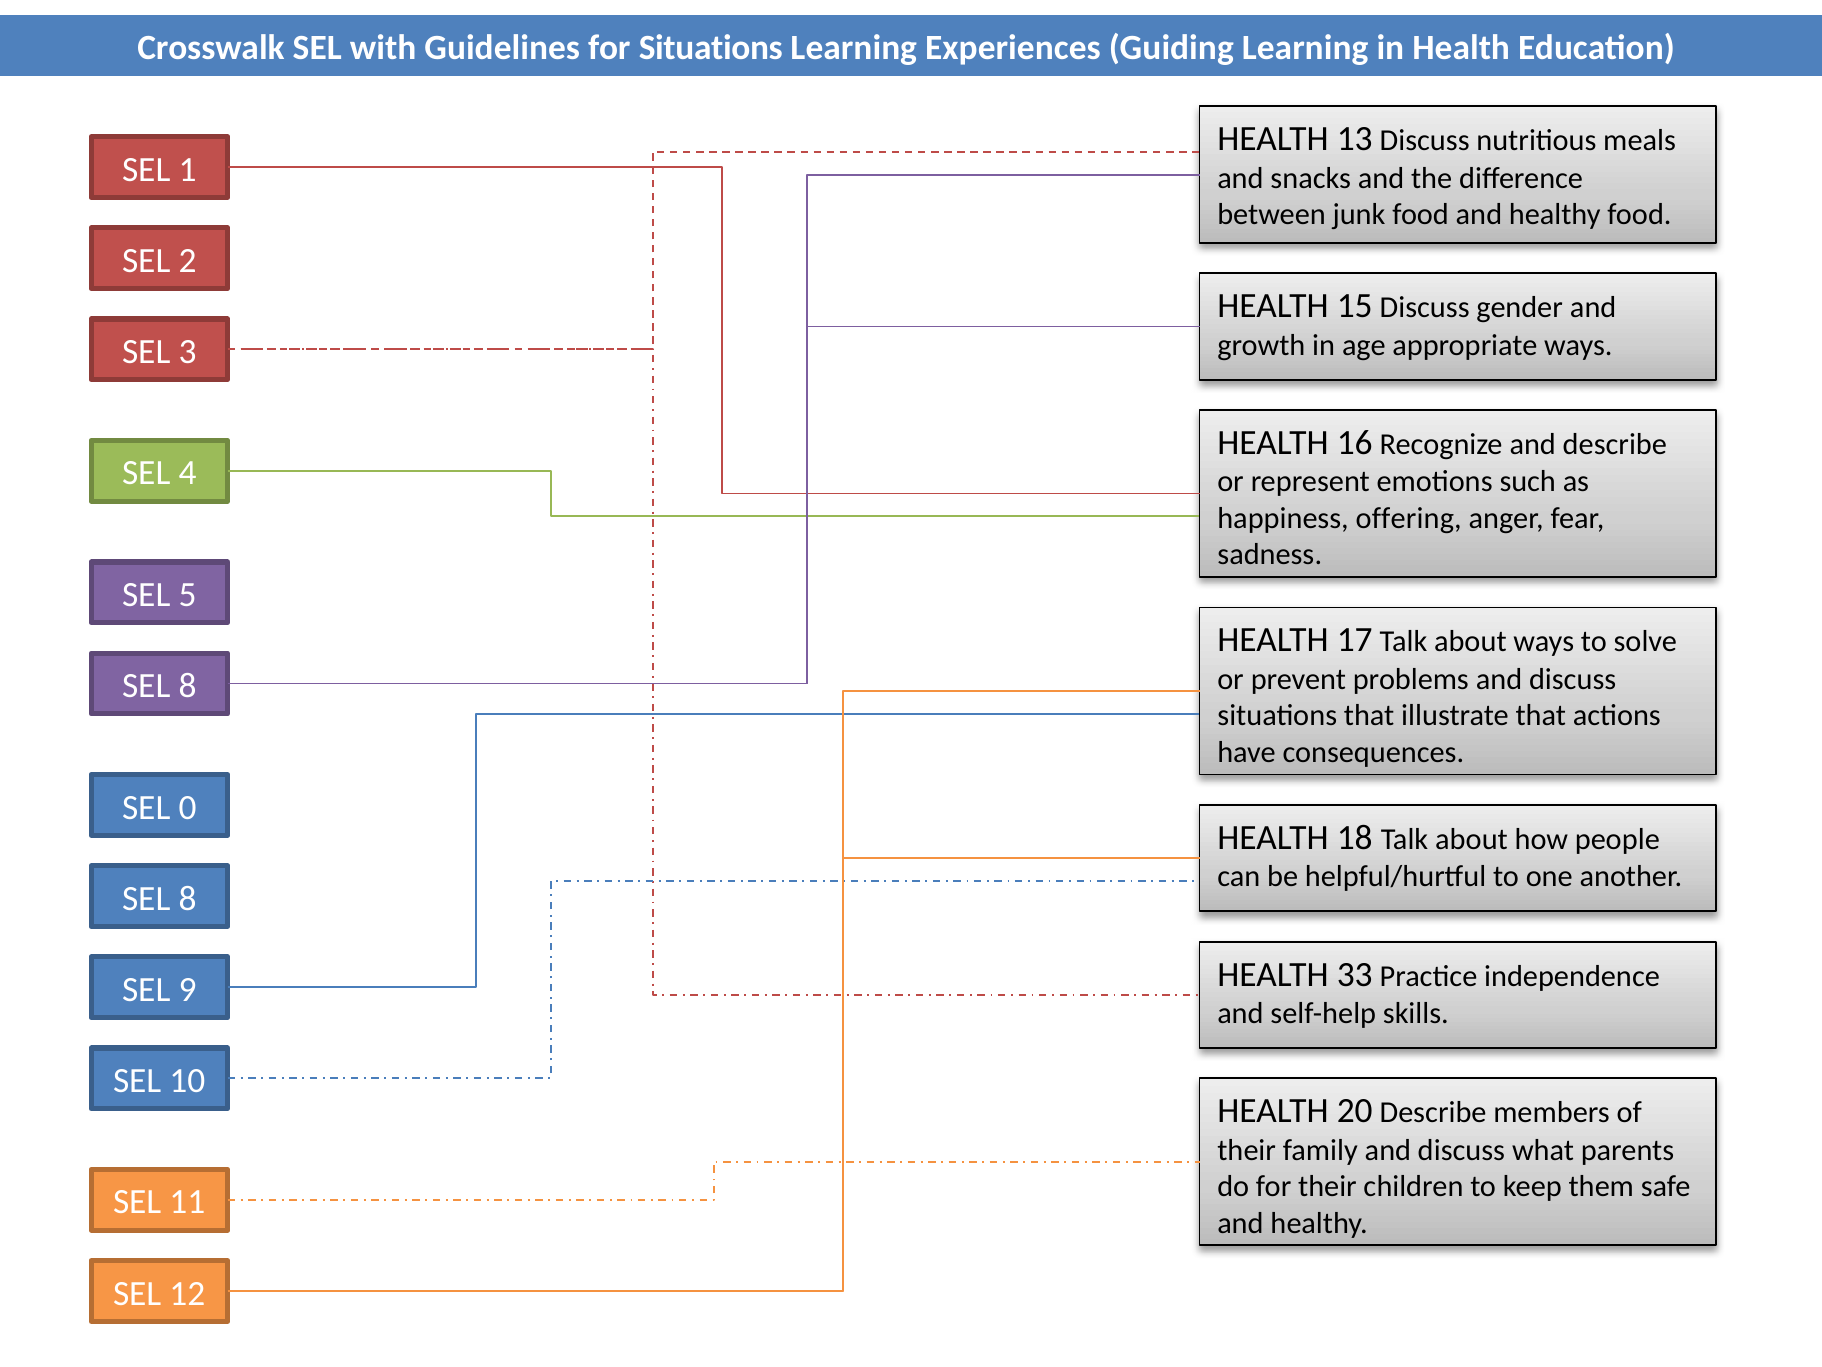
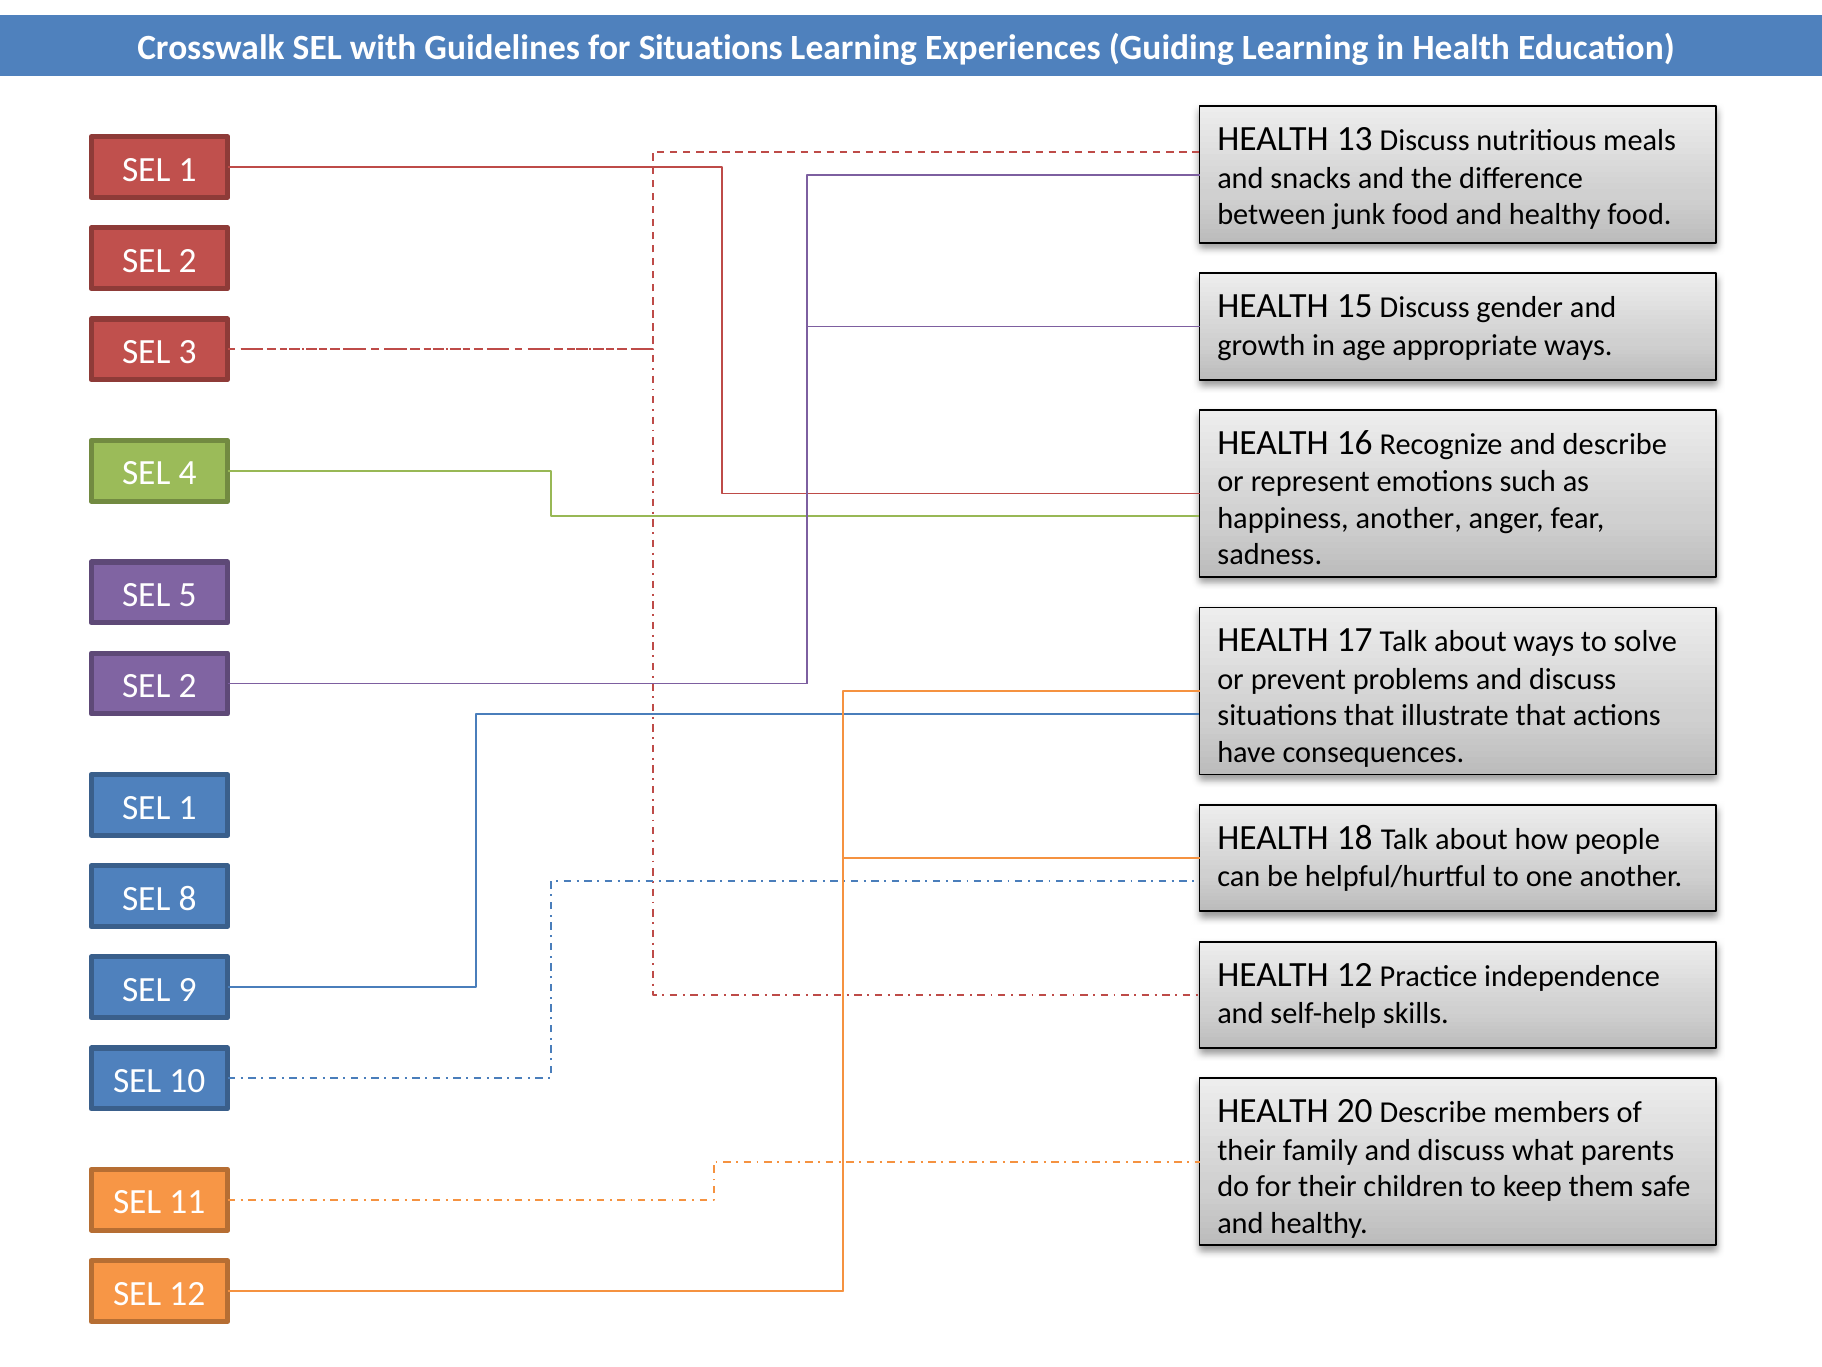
happiness offering: offering -> another
8 at (188, 686): 8 -> 2
0 at (188, 807): 0 -> 1
HEALTH 33: 33 -> 12
